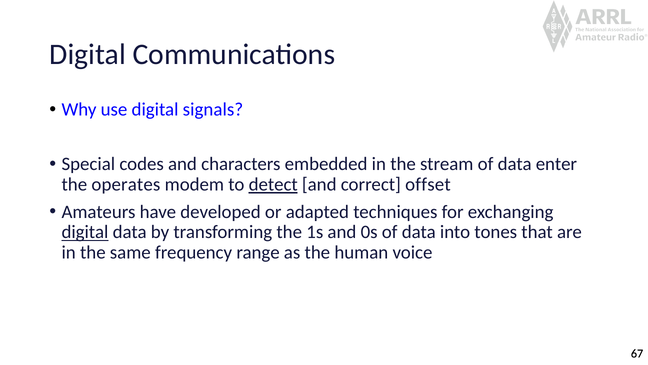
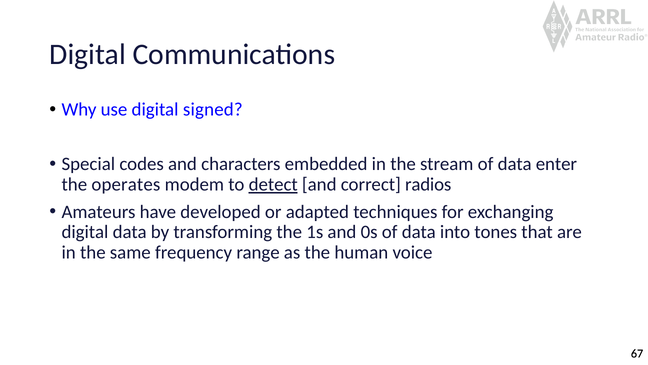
signals: signals -> signed
offset: offset -> radios
digital at (85, 232) underline: present -> none
